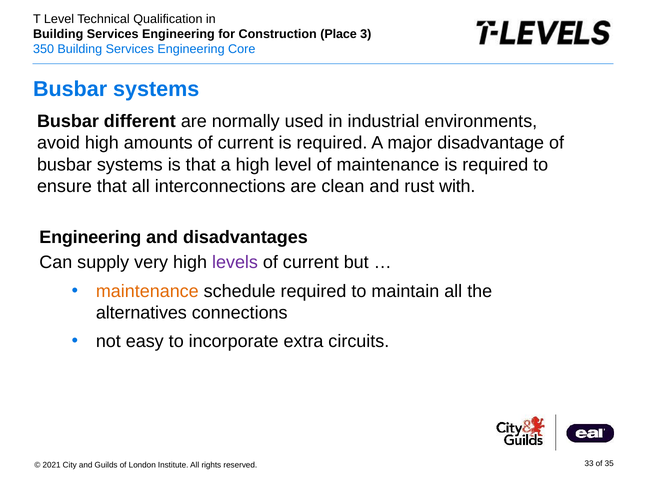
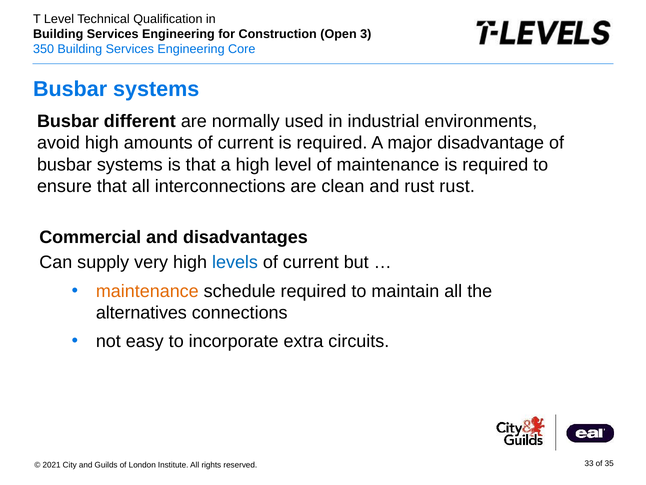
Place: Place -> Open
rust with: with -> rust
Engineering at (90, 237): Engineering -> Commercial
levels colour: purple -> blue
